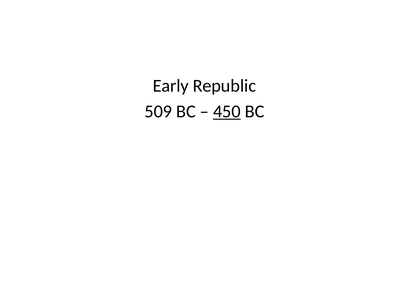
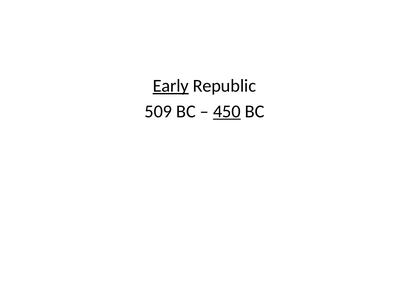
Early underline: none -> present
